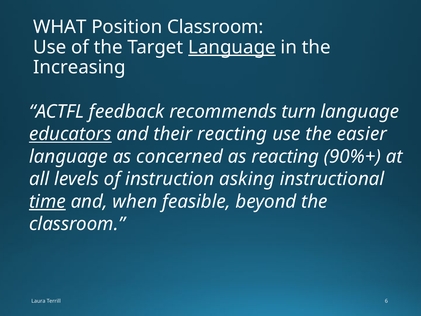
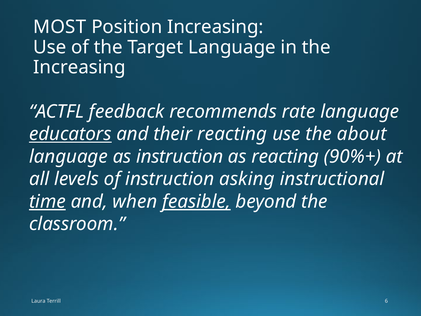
WHAT: WHAT -> MOST
Position Classroom: Classroom -> Increasing
Language at (232, 47) underline: present -> none
turn: turn -> rate
easier: easier -> about
as concerned: concerned -> instruction
feasible underline: none -> present
